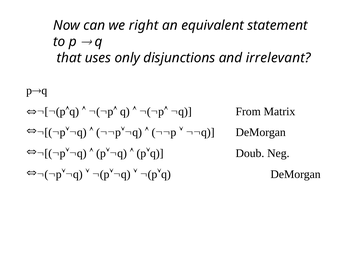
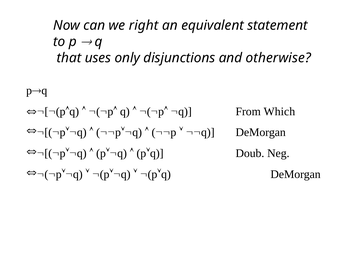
irrelevant: irrelevant -> otherwise
Matrix: Matrix -> Which
